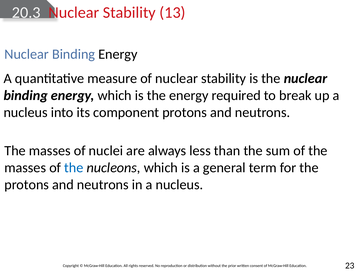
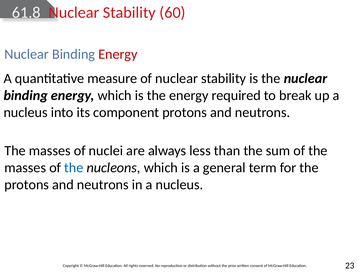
20.3: 20.3 -> 61.8
13: 13 -> 60
Energy at (118, 54) colour: black -> red
